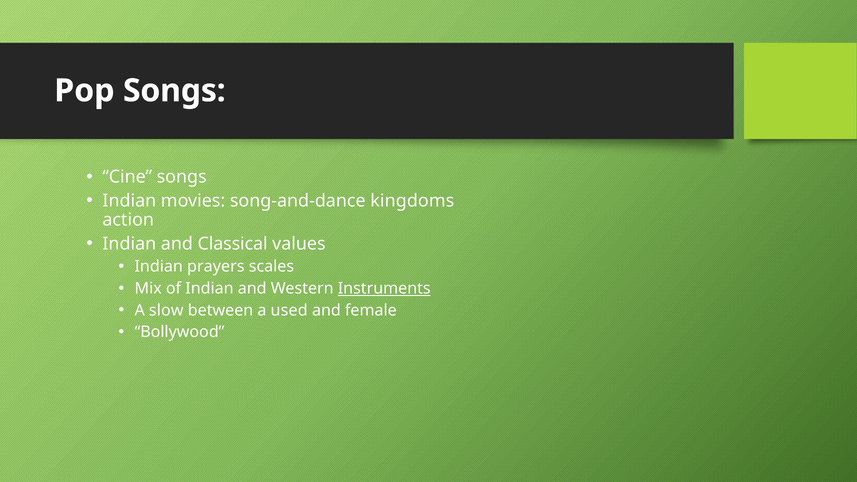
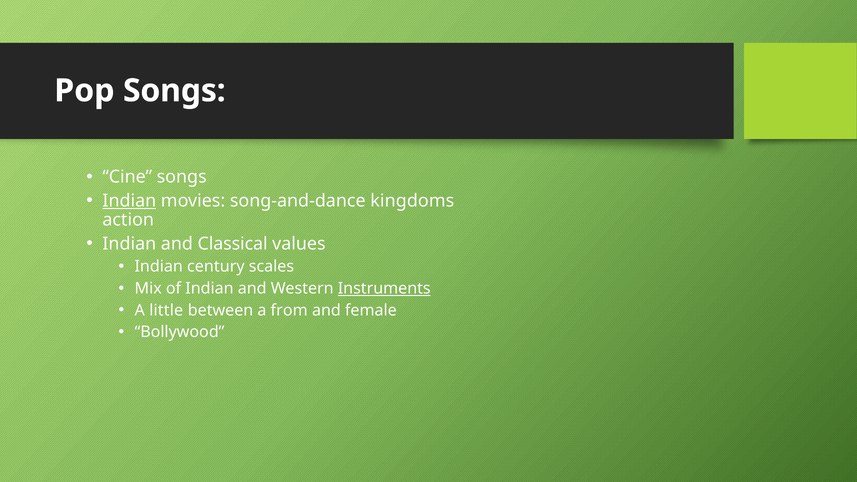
Indian at (129, 201) underline: none -> present
prayers: prayers -> century
slow: slow -> little
used: used -> from
